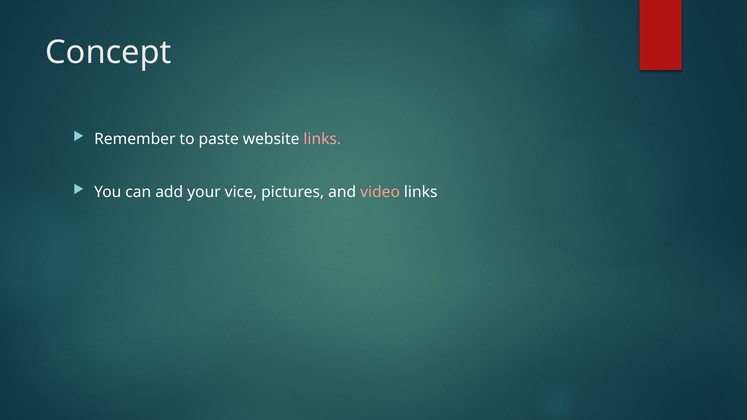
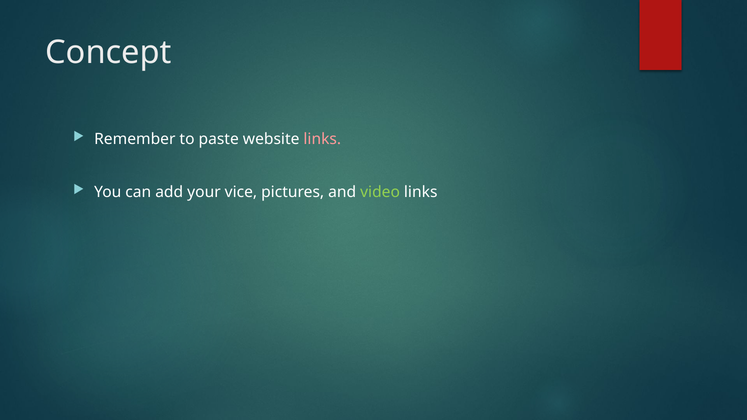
video colour: pink -> light green
